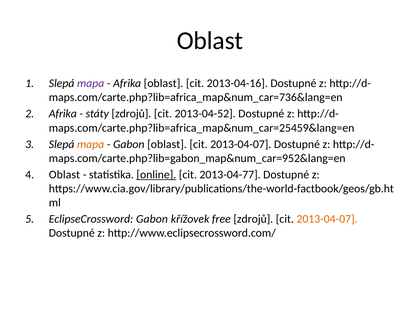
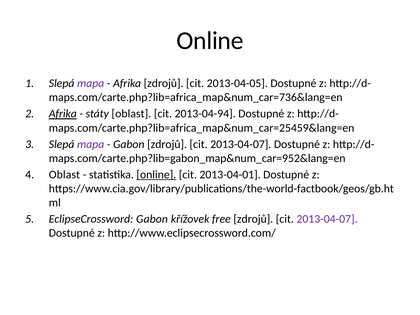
Oblast at (210, 41): Oblast -> Online
Afrika oblast: oblast -> zdrojů
2013-04-16: 2013-04-16 -> 2013-04-05
Afrika at (63, 114) underline: none -> present
státy zdrojů: zdrojů -> oblast
2013-04-52: 2013-04-52 -> 2013-04-94
mapa at (91, 144) colour: orange -> purple
Gabon oblast: oblast -> zdrojů
2013-04-77: 2013-04-77 -> 2013-04-01
2013-04-07 at (327, 219) colour: orange -> purple
